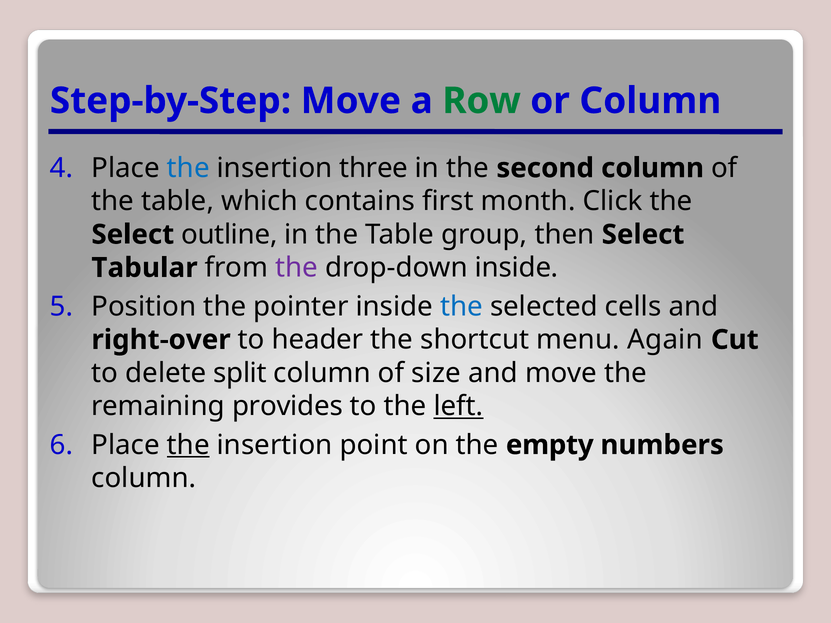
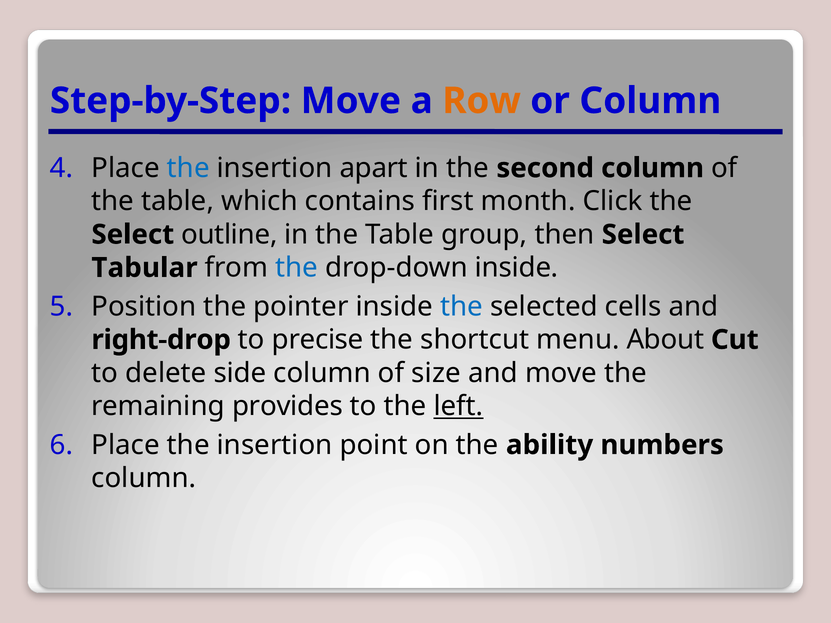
Row colour: green -> orange
three: three -> apart
the at (297, 268) colour: purple -> blue
right-over: right-over -> right-drop
header: header -> precise
Again: Again -> About
split: split -> side
the at (188, 445) underline: present -> none
empty: empty -> ability
